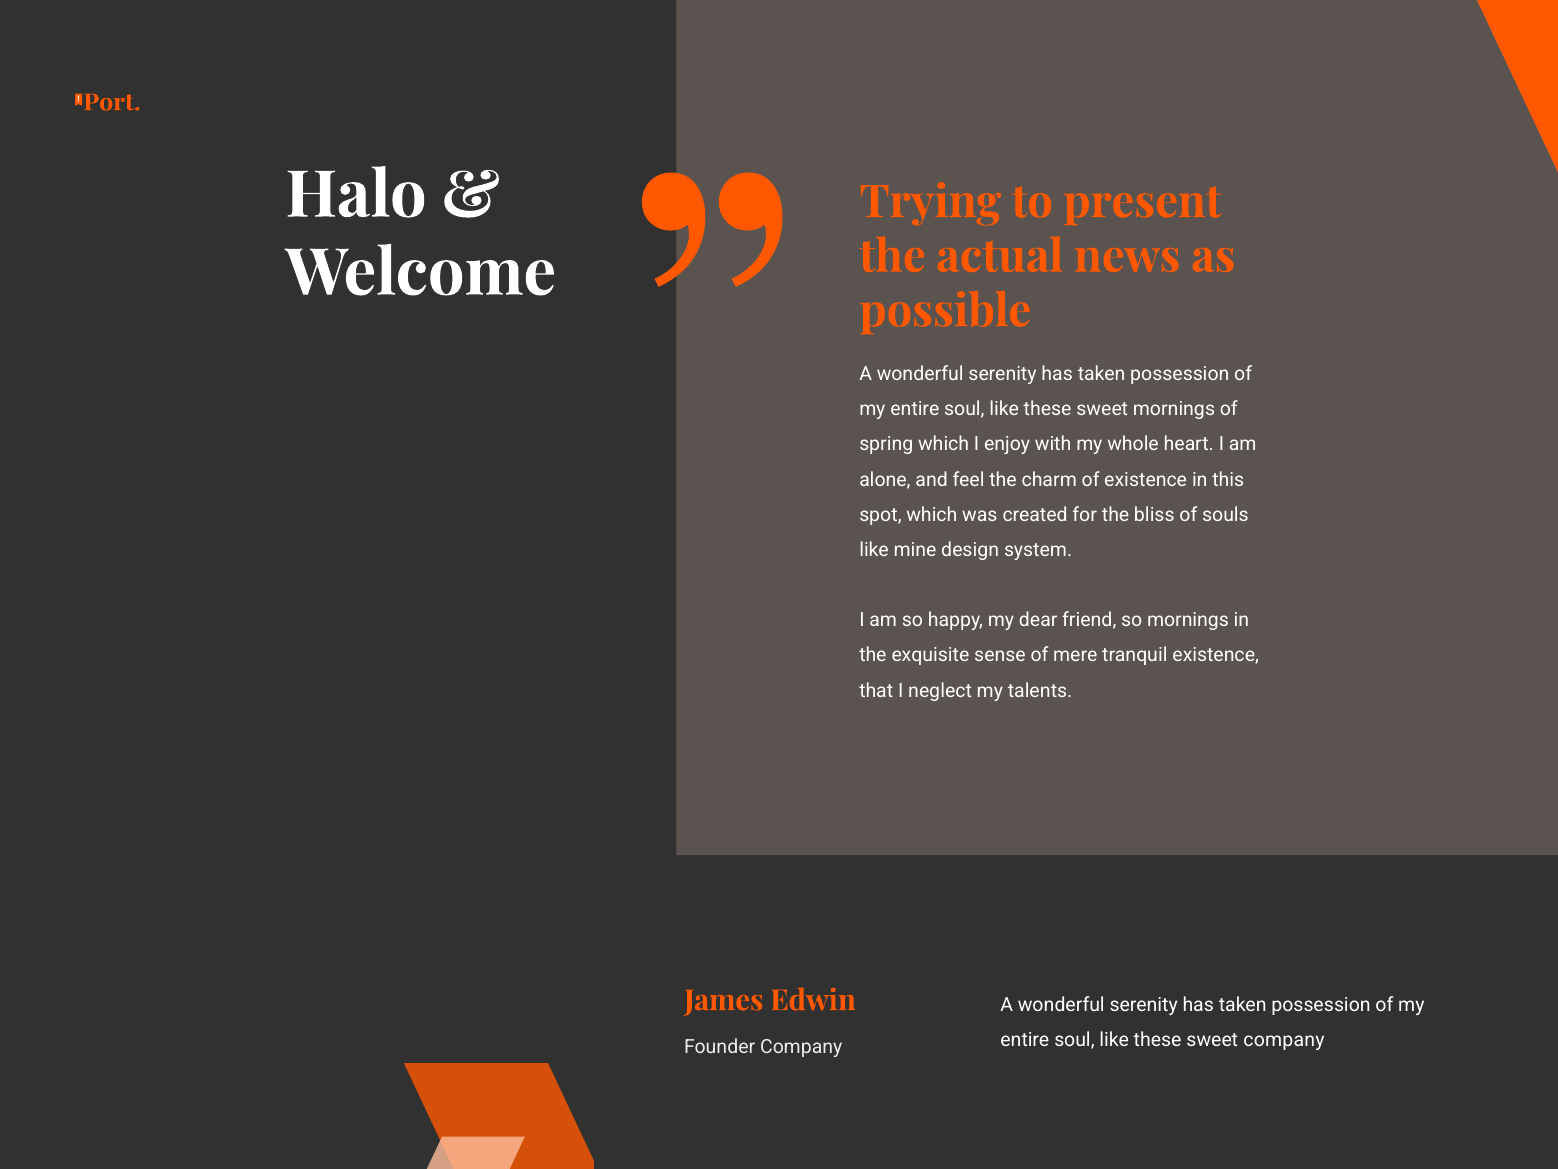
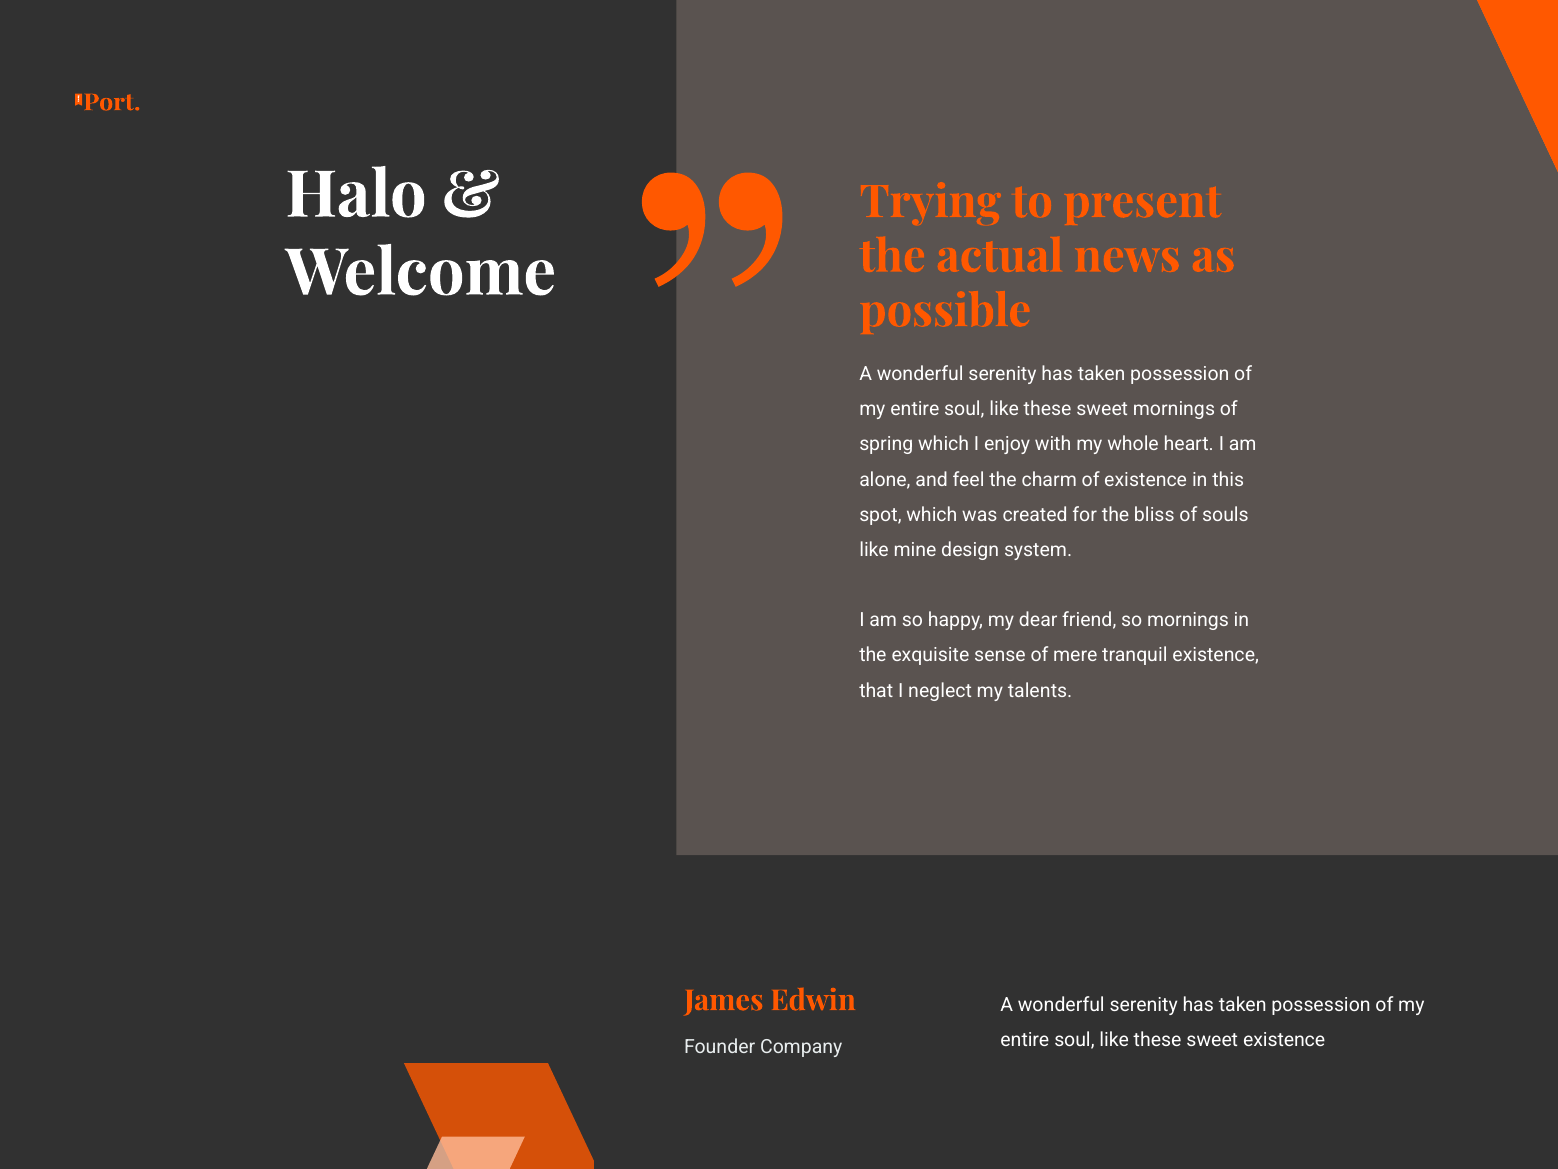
sweet company: company -> existence
